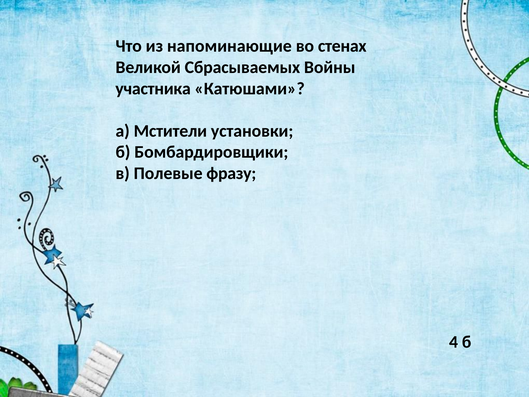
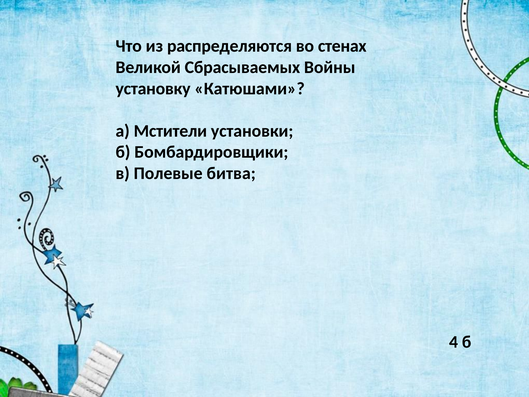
напоминающие: напоминающие -> распределяются
участника: участника -> установку
фразу: фразу -> битва
